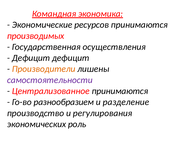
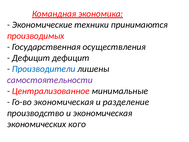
ресурсов: ресурсов -> техники
Производители colour: orange -> blue
Централизованное принимаются: принимаются -> минимальные
Го-во разнообразием: разнообразием -> экономическая
и регулирования: регулирования -> экономическая
роль: роль -> кого
